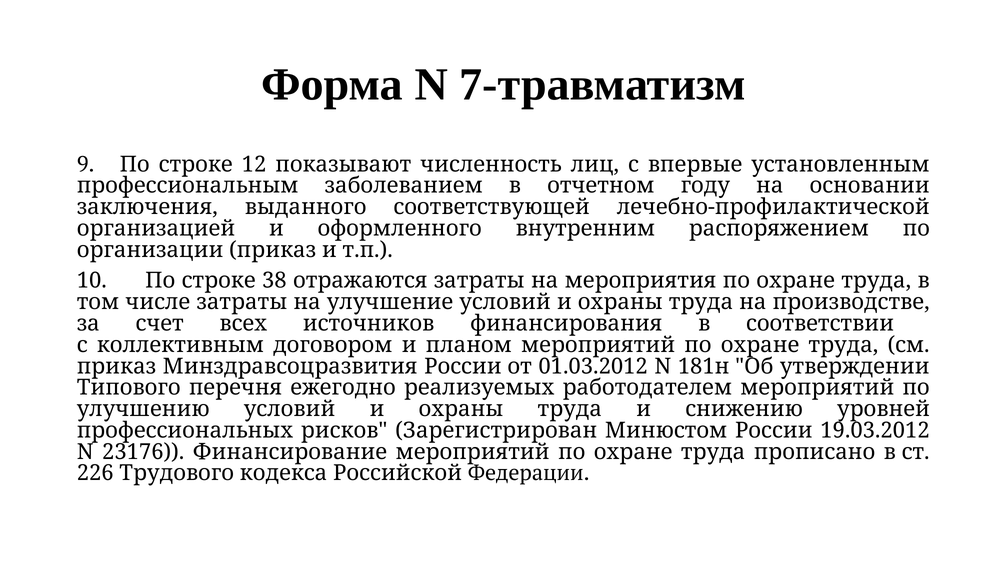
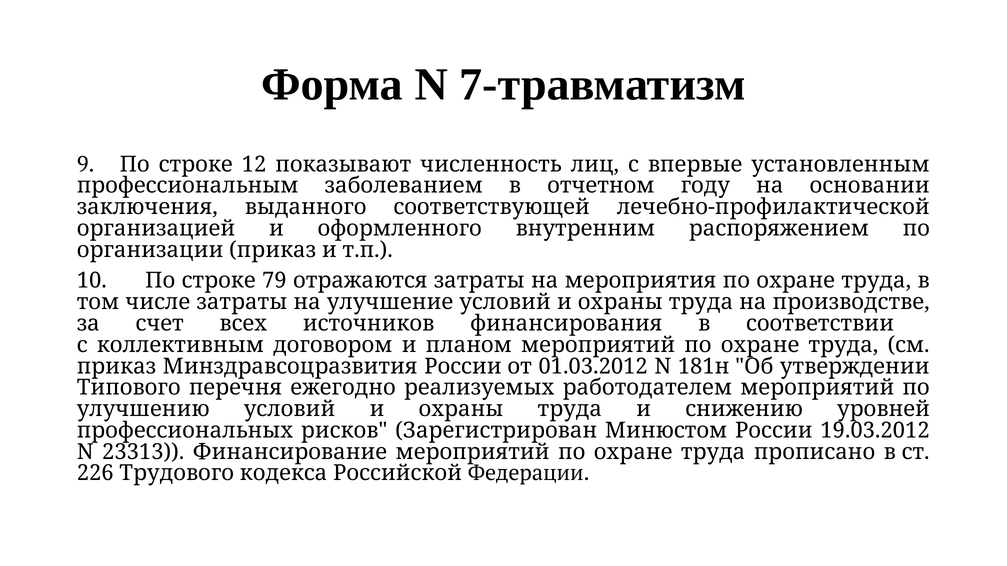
38: 38 -> 79
23176: 23176 -> 23313
